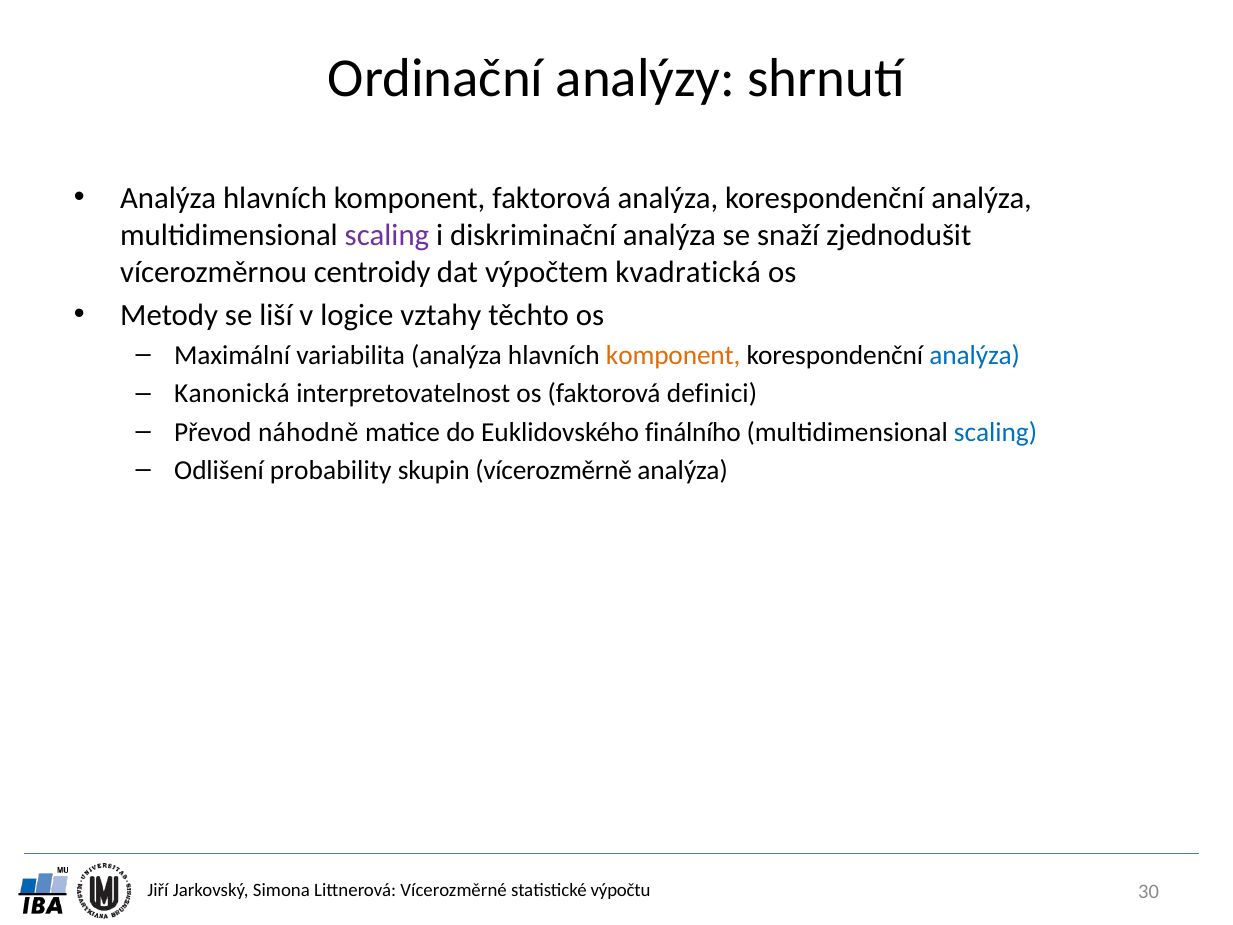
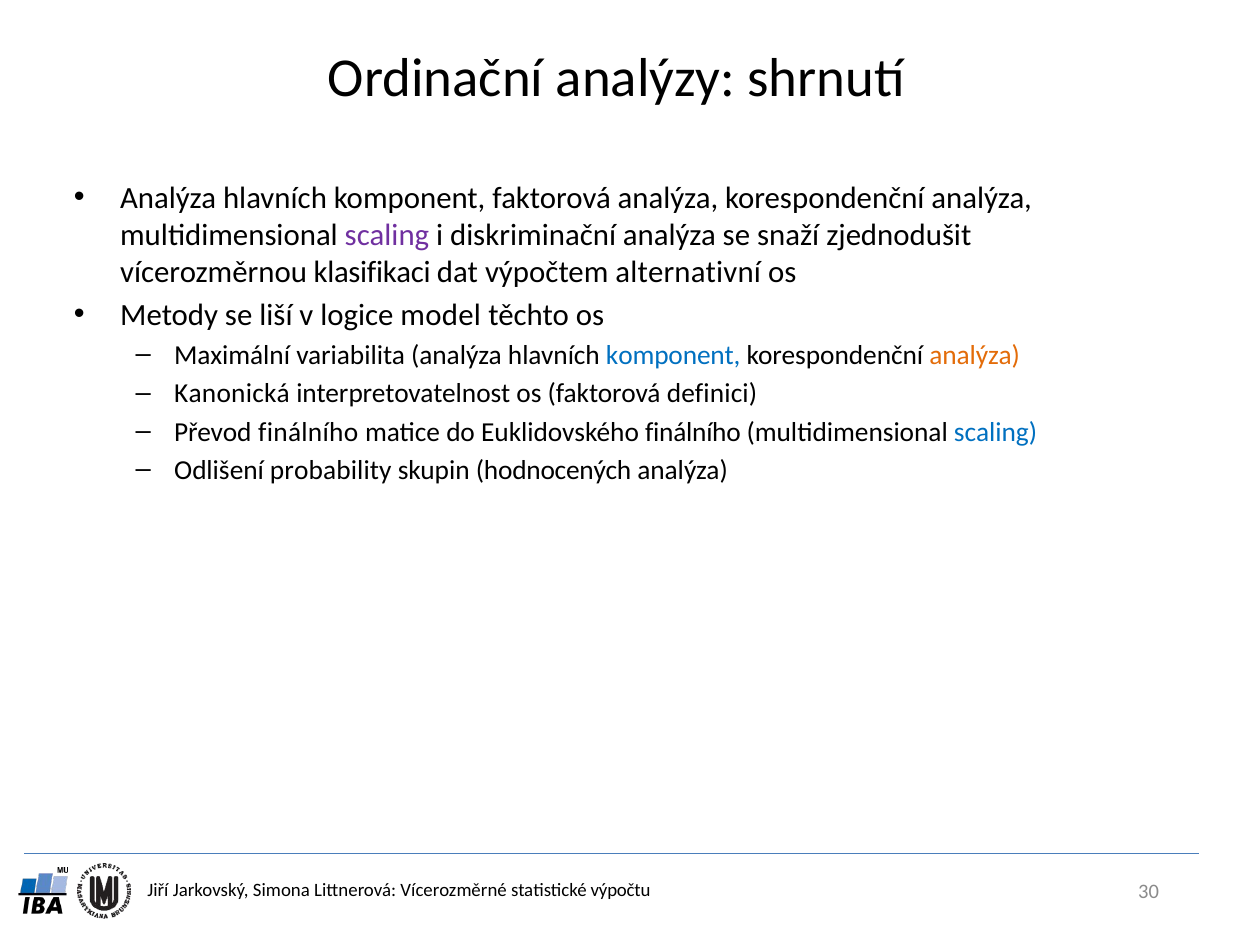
centroidy: centroidy -> klasifikaci
kvadratická: kvadratická -> alternativní
vztahy: vztahy -> model
komponent at (673, 355) colour: orange -> blue
analýza at (975, 355) colour: blue -> orange
Převod náhodně: náhodně -> finálního
vícerozměrně: vícerozměrně -> hodnocených
